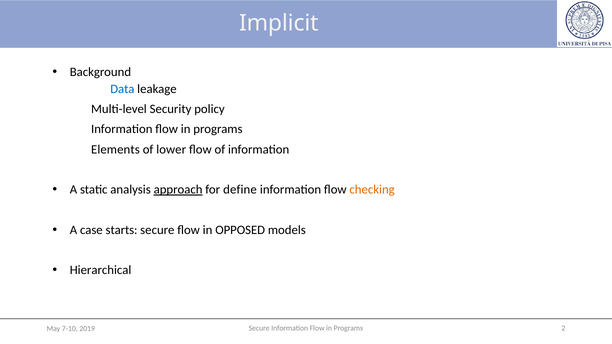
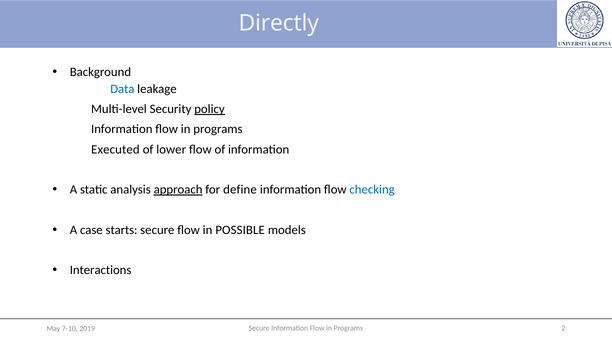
Implicit: Implicit -> Directly
policy underline: none -> present
Elements: Elements -> Executed
checking colour: orange -> blue
OPPOSED: OPPOSED -> POSSIBLE
Hierarchical: Hierarchical -> Interactions
